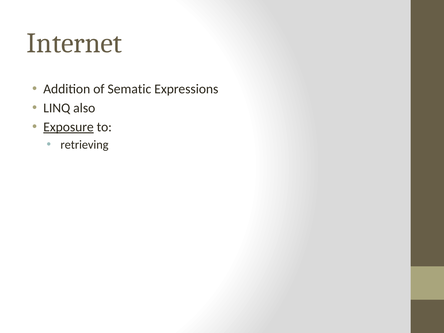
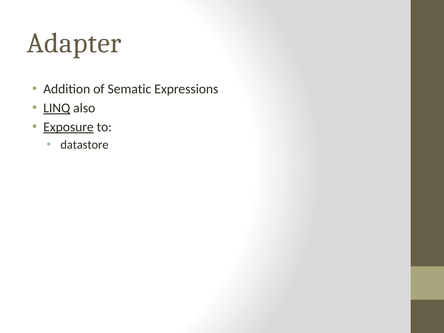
Internet: Internet -> Adapter
LINQ underline: none -> present
retrieving: retrieving -> datastore
